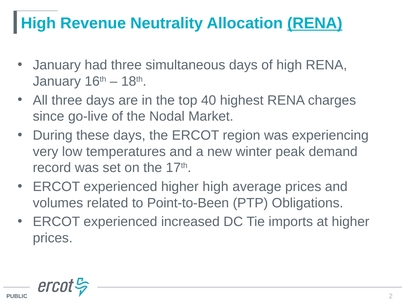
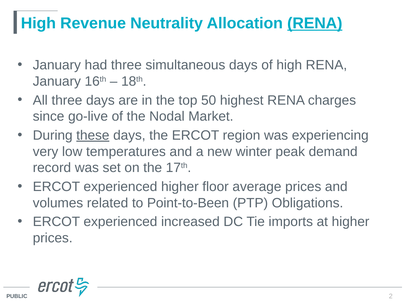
40: 40 -> 50
these underline: none -> present
higher high: high -> floor
